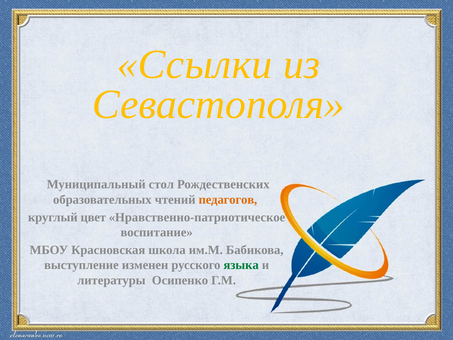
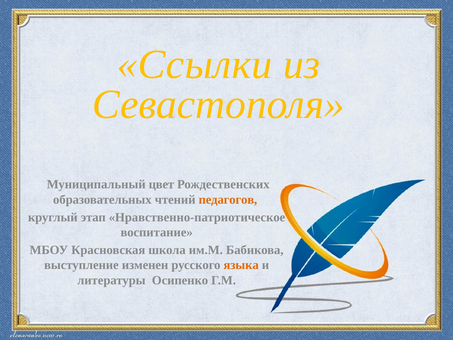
стол: стол -> цвет
цвет: цвет -> этап
языка colour: green -> orange
